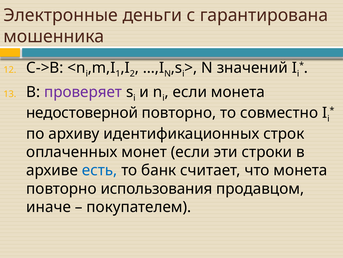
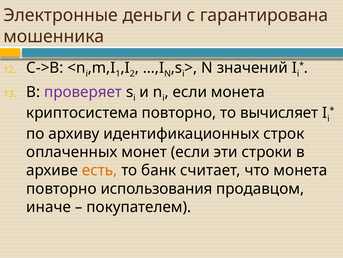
недостоверной: недостоверной -> криптосистема
совместно: совместно -> вычисляет
есть colour: blue -> orange
